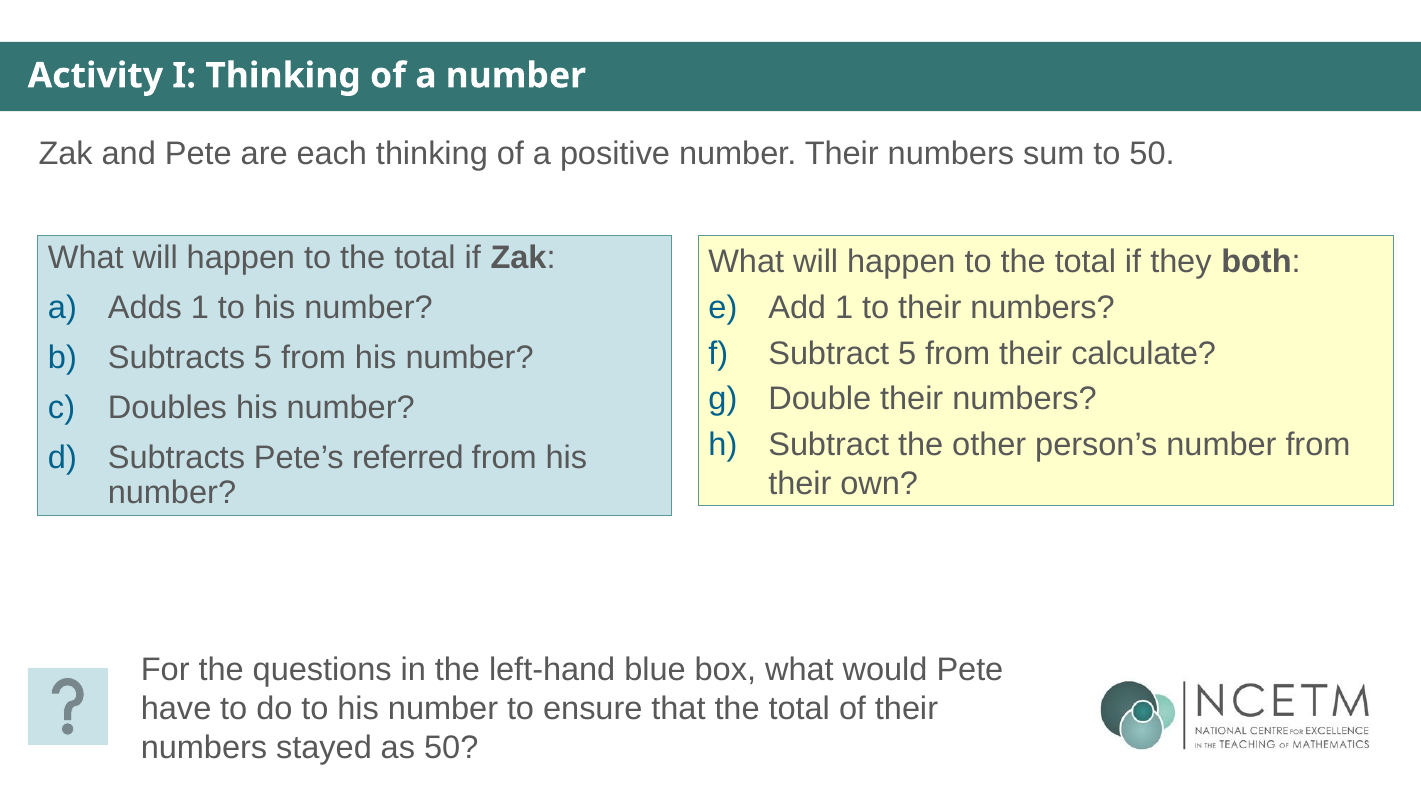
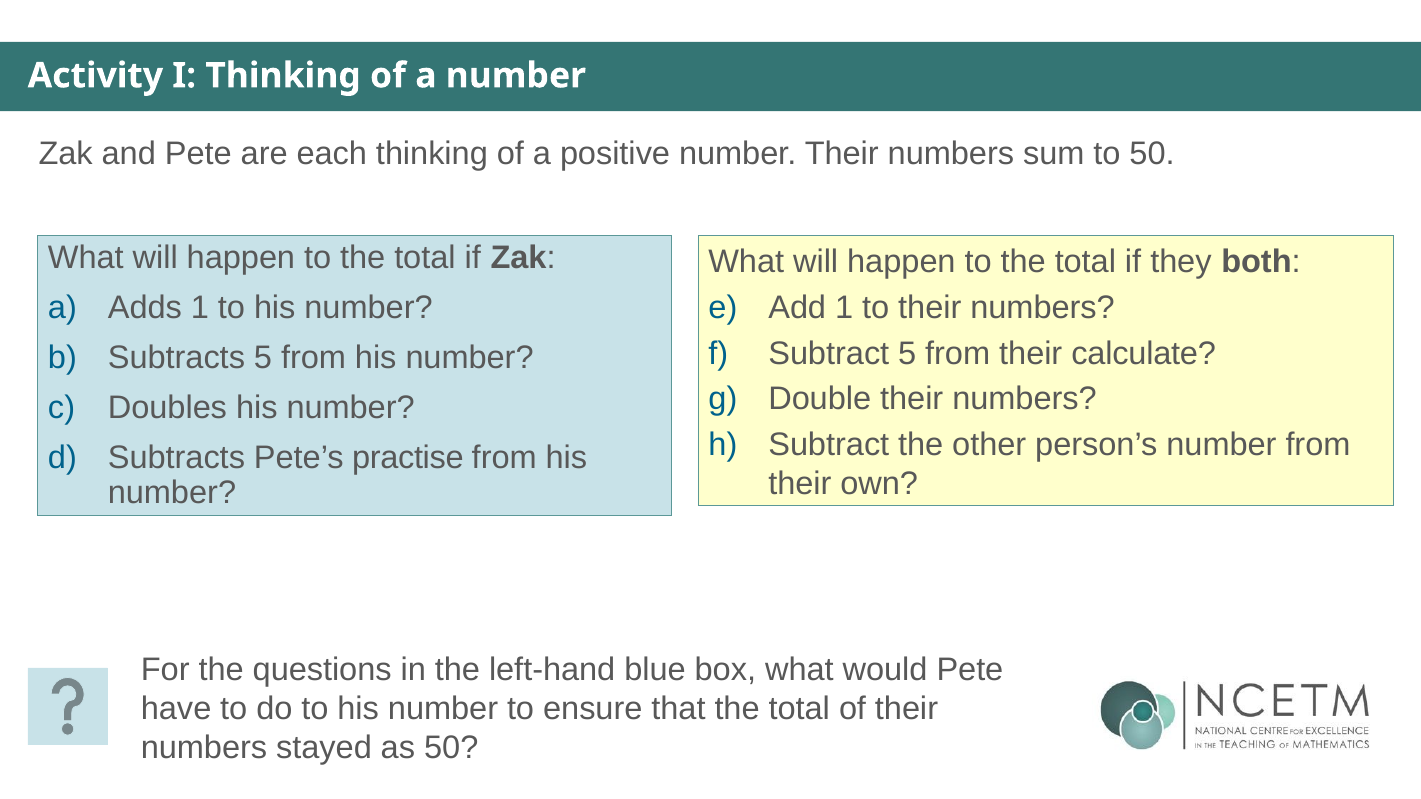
referred: referred -> practise
